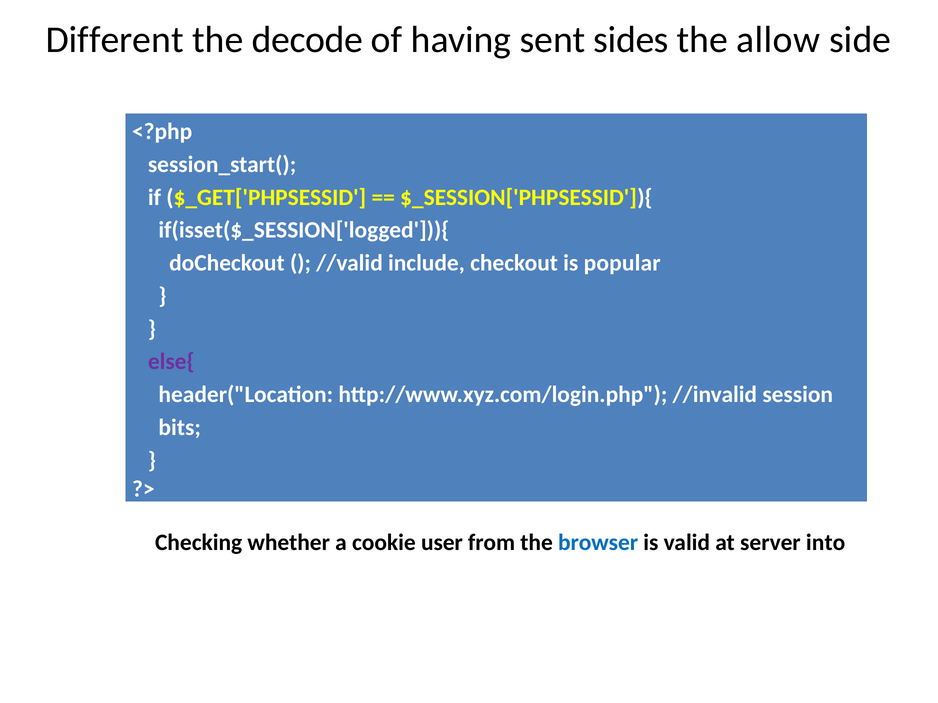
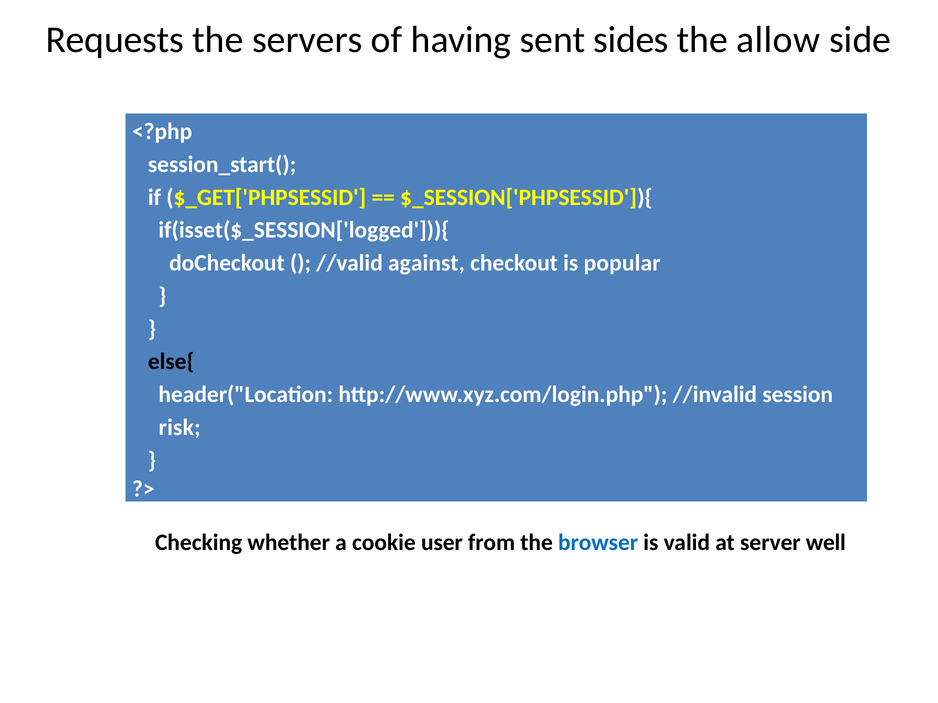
Different: Different -> Requests
decode: decode -> servers
include: include -> against
else{ colour: purple -> black
bits: bits -> risk
into: into -> well
